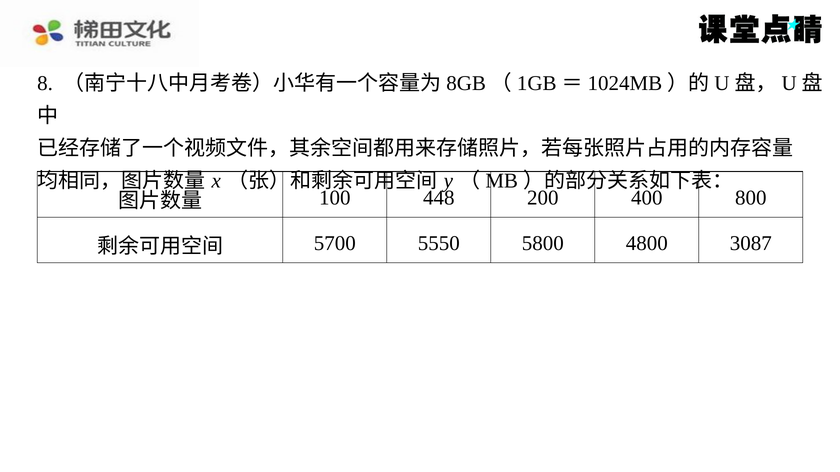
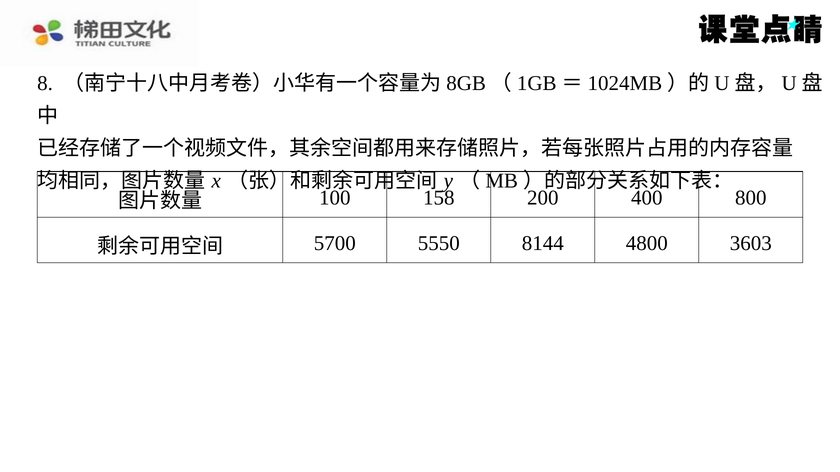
448: 448 -> 158
5800: 5800 -> 8144
3087: 3087 -> 3603
